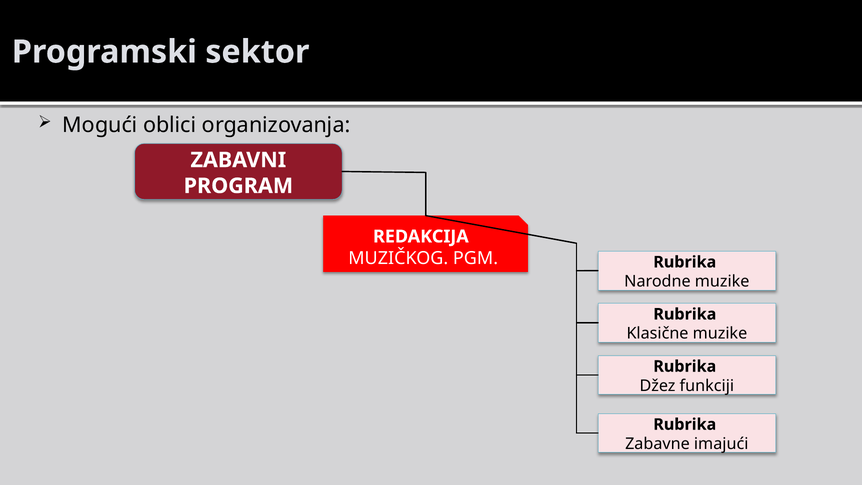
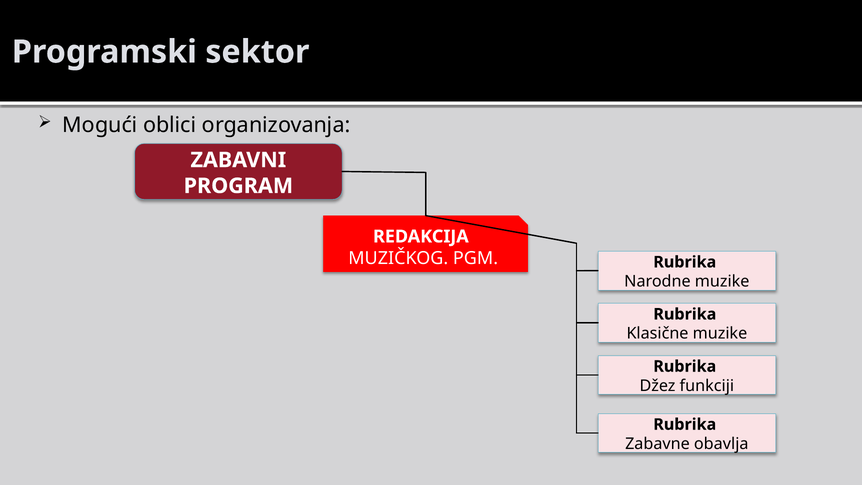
imajući: imajući -> obavlja
